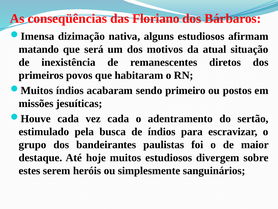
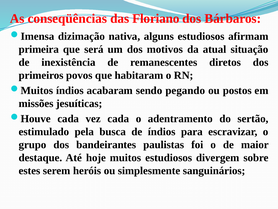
matando: matando -> primeira
primeiro: primeiro -> pegando
